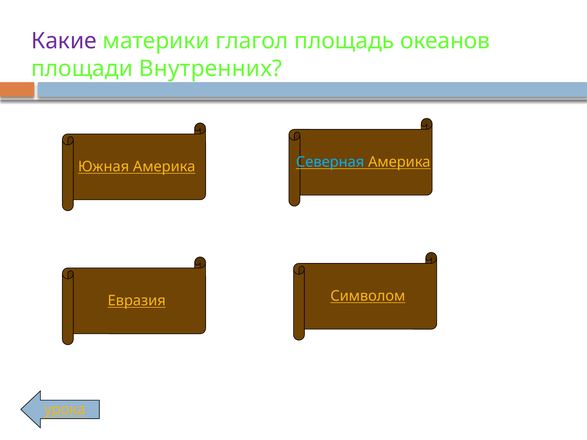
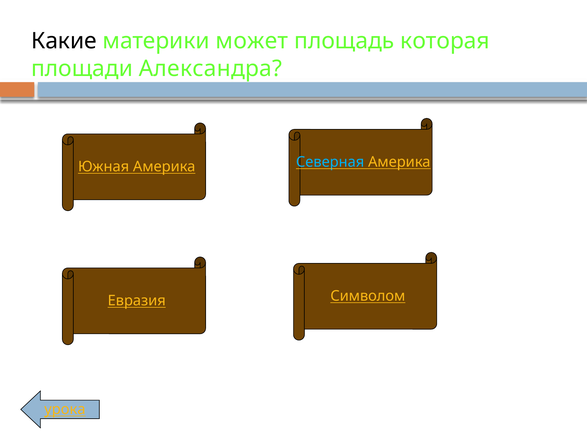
Какие colour: purple -> black
глагол: глагол -> может
океанов: океанов -> которая
Внутренних: Внутренних -> Александра
